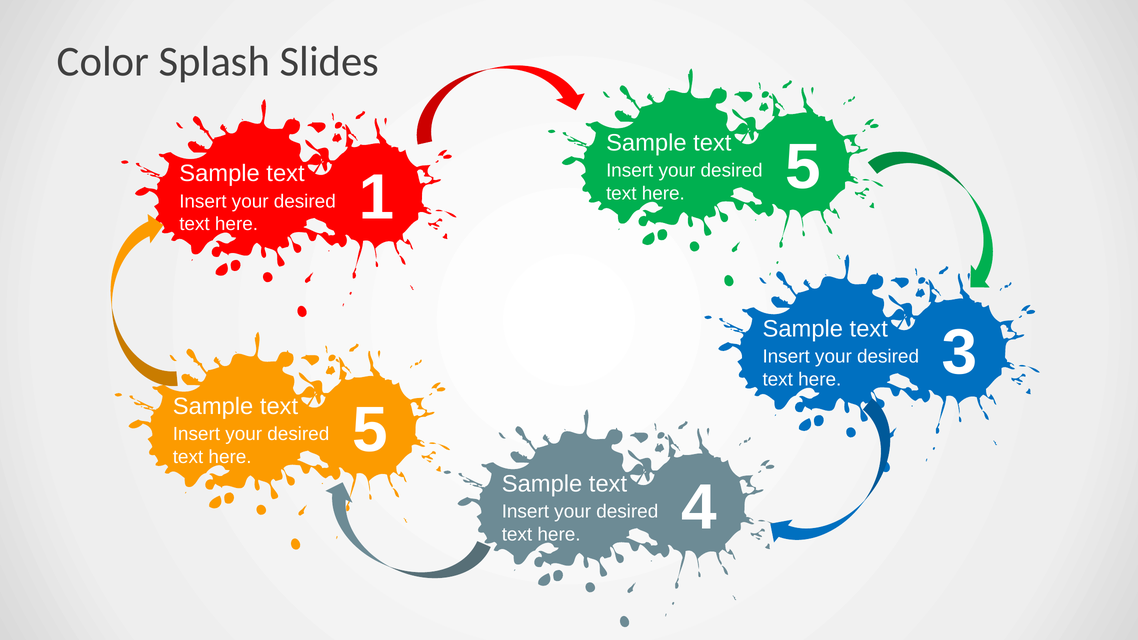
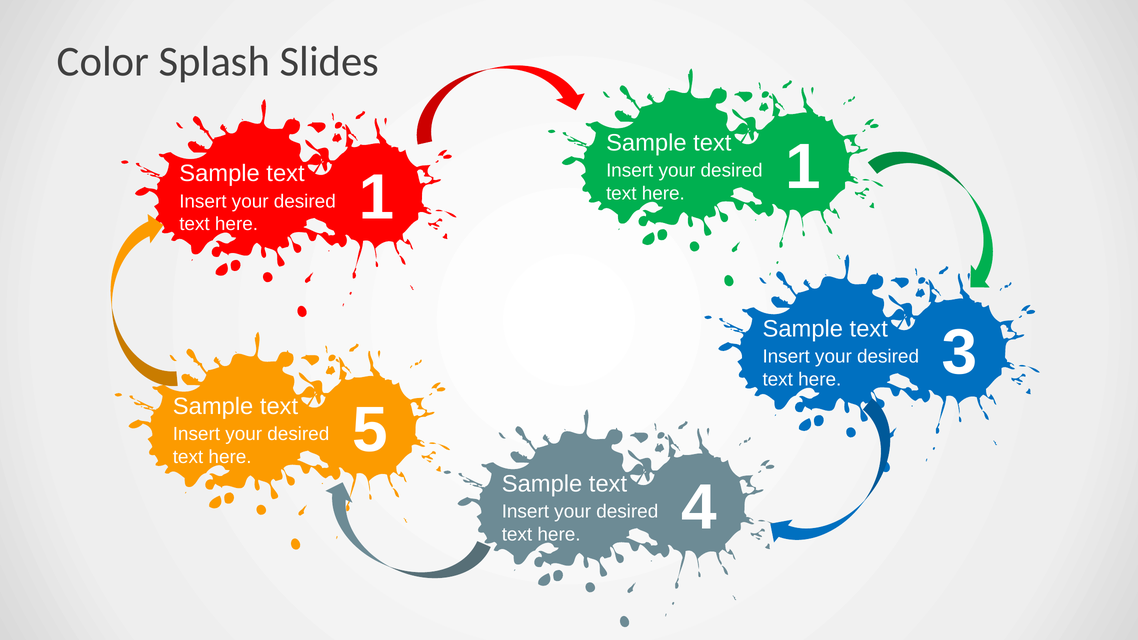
5 at (803, 167): 5 -> 1
